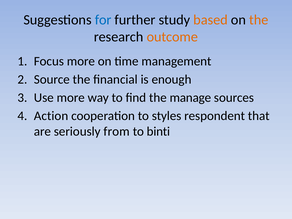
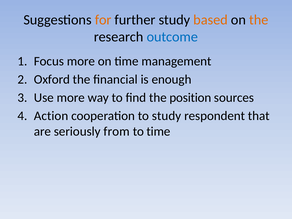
for colour: blue -> orange
outcome colour: orange -> blue
Source: Source -> Oxford
manage: manage -> position
to styles: styles -> study
to binti: binti -> time
